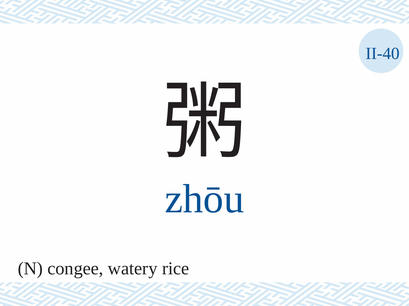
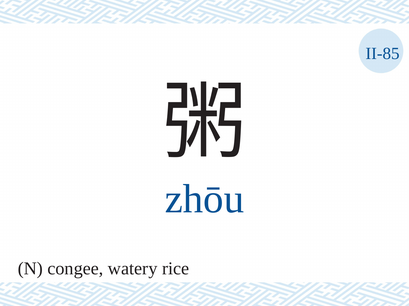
II-40: II-40 -> II-85
